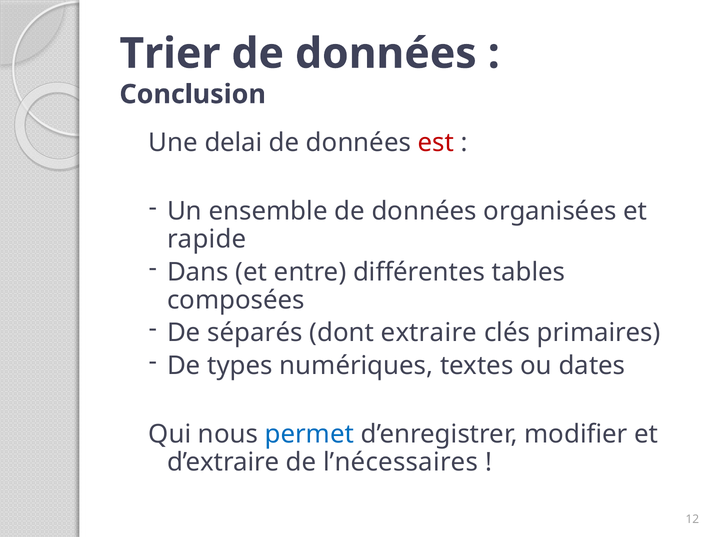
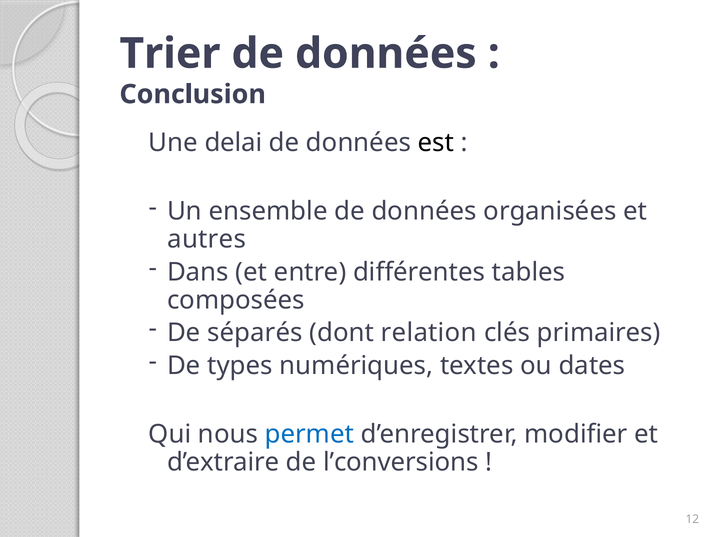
est colour: red -> black
rapide: rapide -> autres
extraire: extraire -> relation
l’nécessaires: l’nécessaires -> l’conversions
